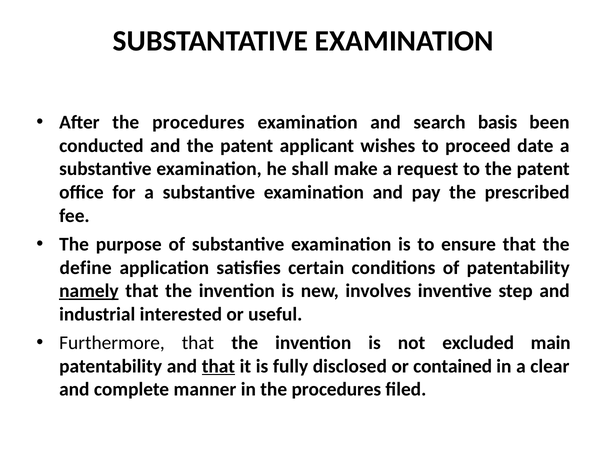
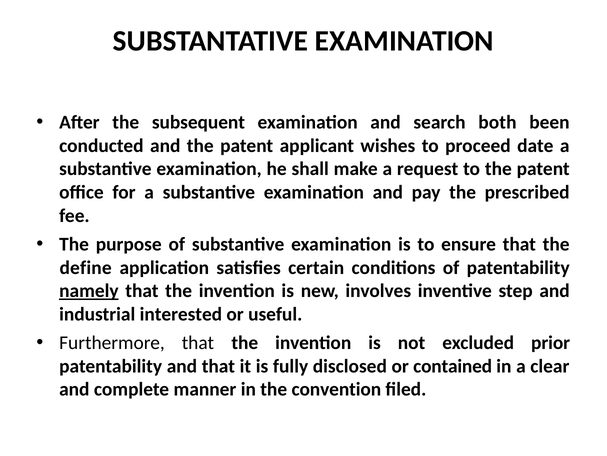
After the procedures: procedures -> subsequent
basis: basis -> both
main: main -> prior
that at (218, 366) underline: present -> none
in the procedures: procedures -> convention
